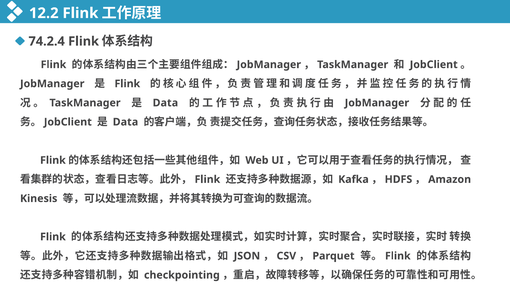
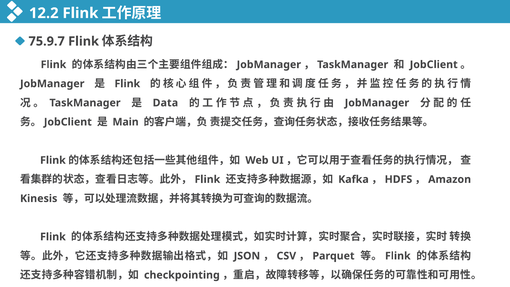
74.2.4: 74.2.4 -> 75.9.7
Data at (125, 122): Data -> Main
